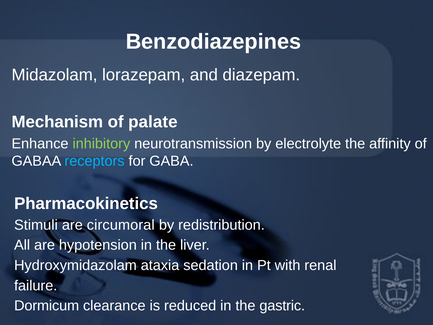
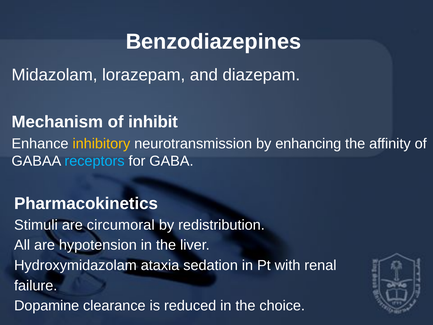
palate: palate -> inhibit
inhibitory colour: light green -> yellow
electrolyte: electrolyte -> enhancing
Dormicum: Dormicum -> Dopamine
gastric: gastric -> choice
